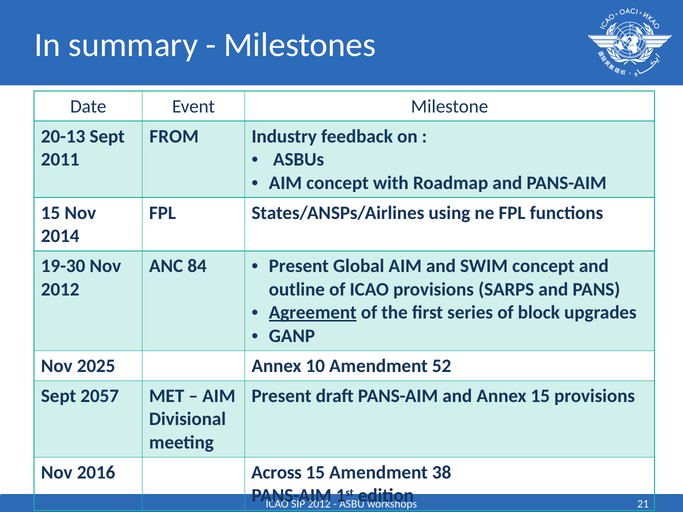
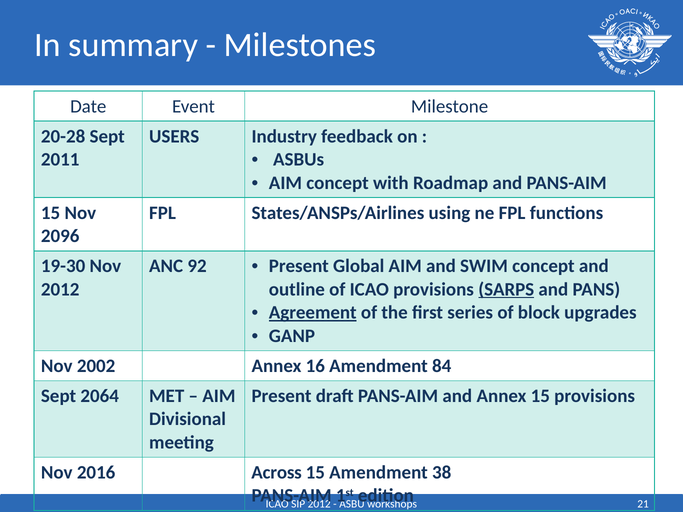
20-13: 20-13 -> 20-28
FROM: FROM -> USERS
2014: 2014 -> 2096
84: 84 -> 92
SARPS underline: none -> present
2025: 2025 -> 2002
10: 10 -> 16
52: 52 -> 84
2057: 2057 -> 2064
